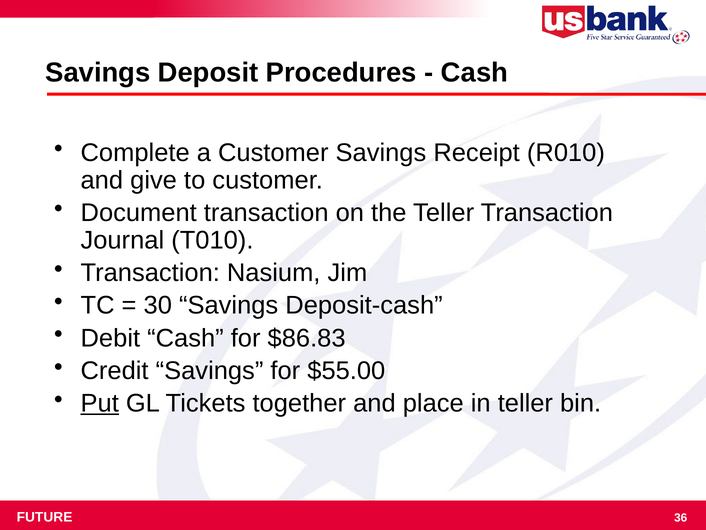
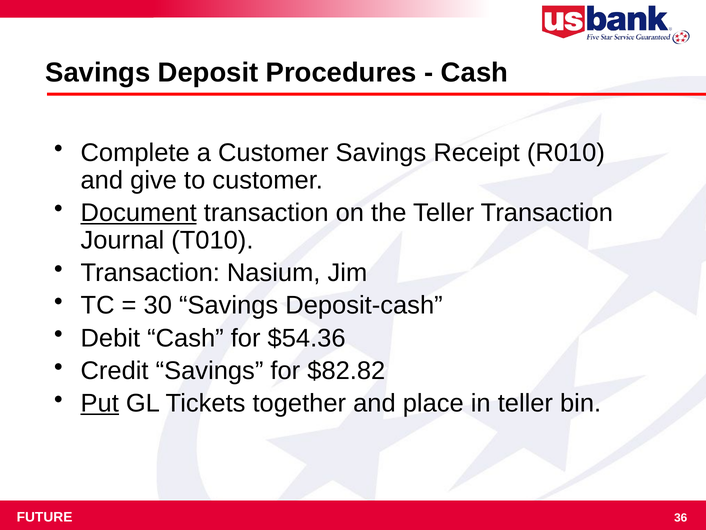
Document underline: none -> present
$86.83: $86.83 -> $54.36
$55.00: $55.00 -> $82.82
